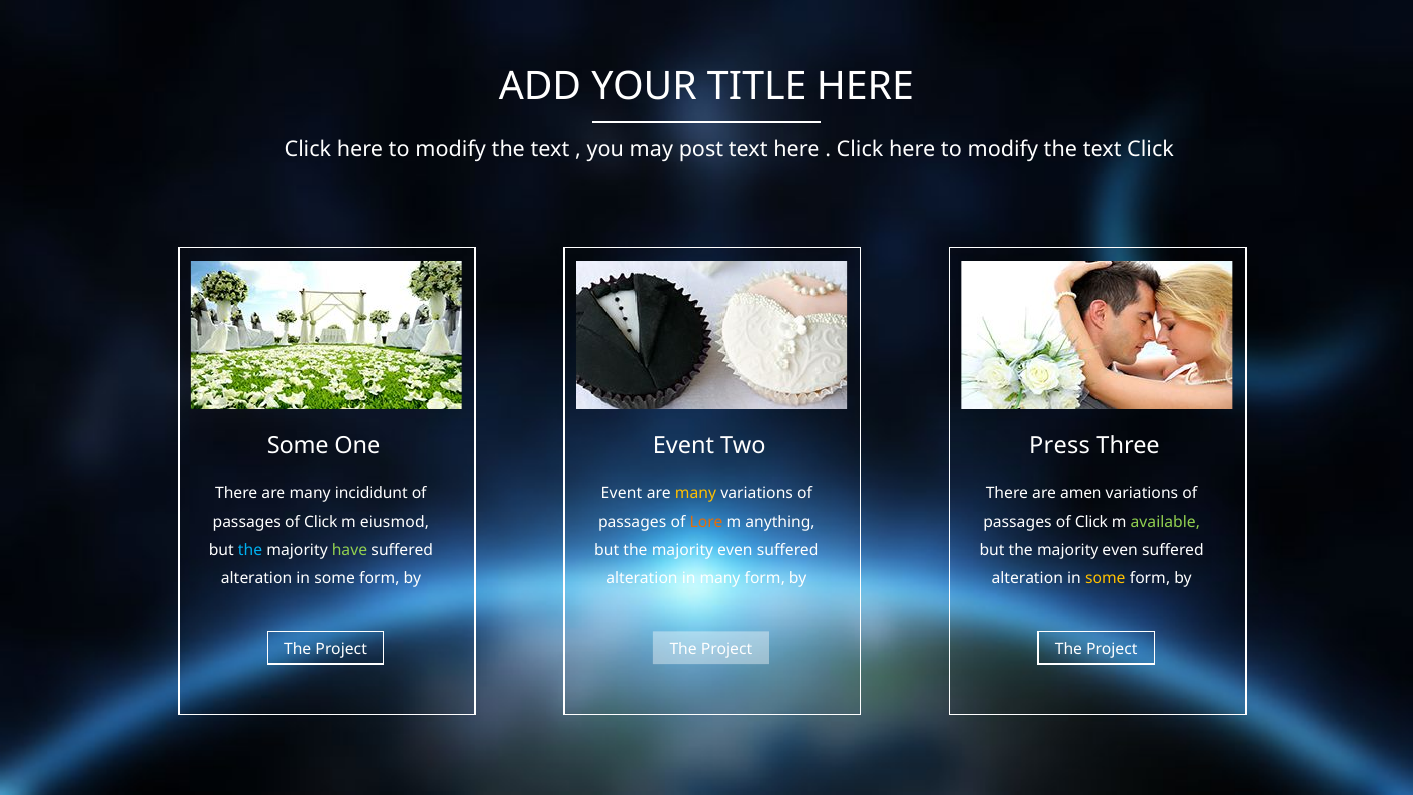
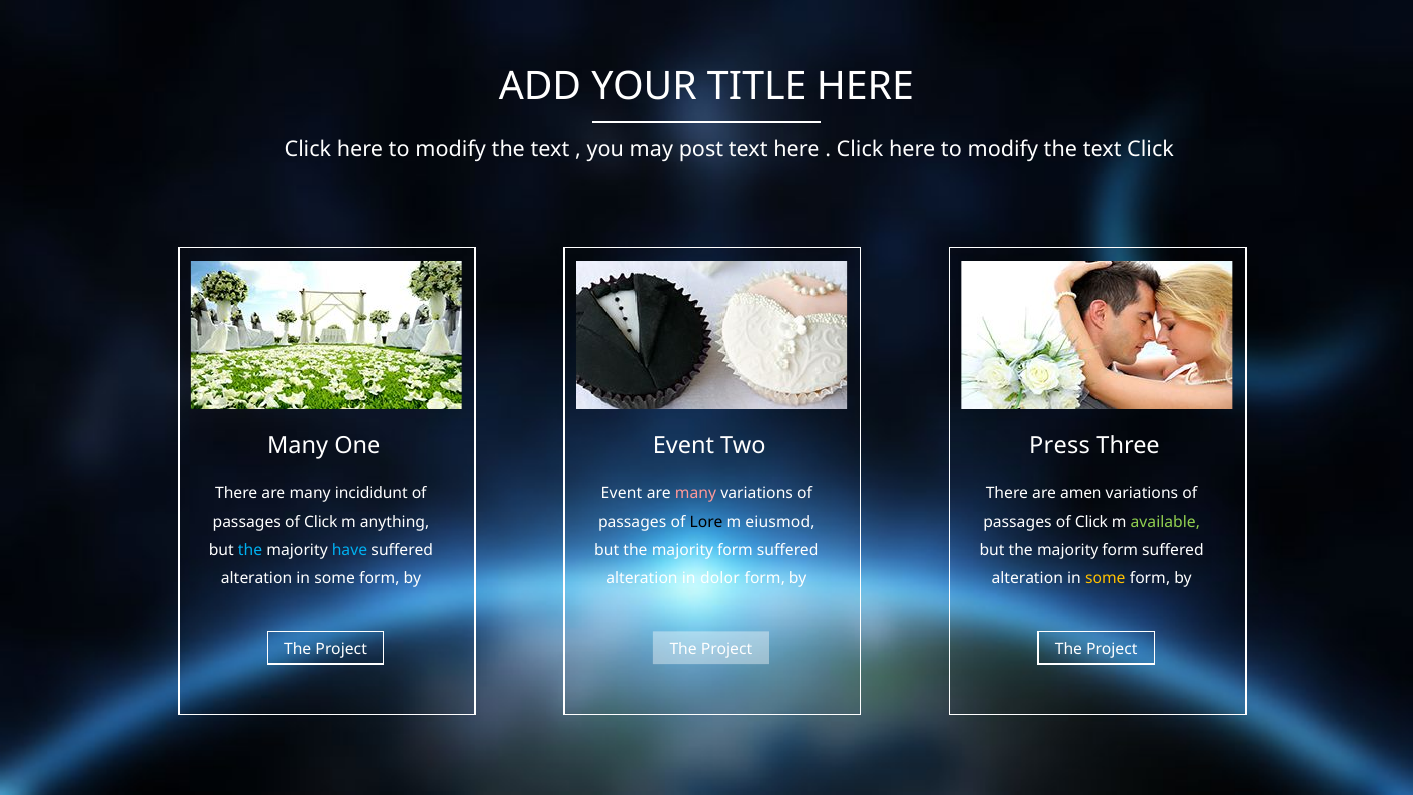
Some at (298, 445): Some -> Many
many at (696, 494) colour: yellow -> pink
eiusmod: eiusmod -> anything
Lore colour: orange -> black
anything: anything -> eiusmod
have colour: light green -> light blue
even at (735, 550): even -> form
even at (1120, 550): even -> form
in many: many -> dolor
